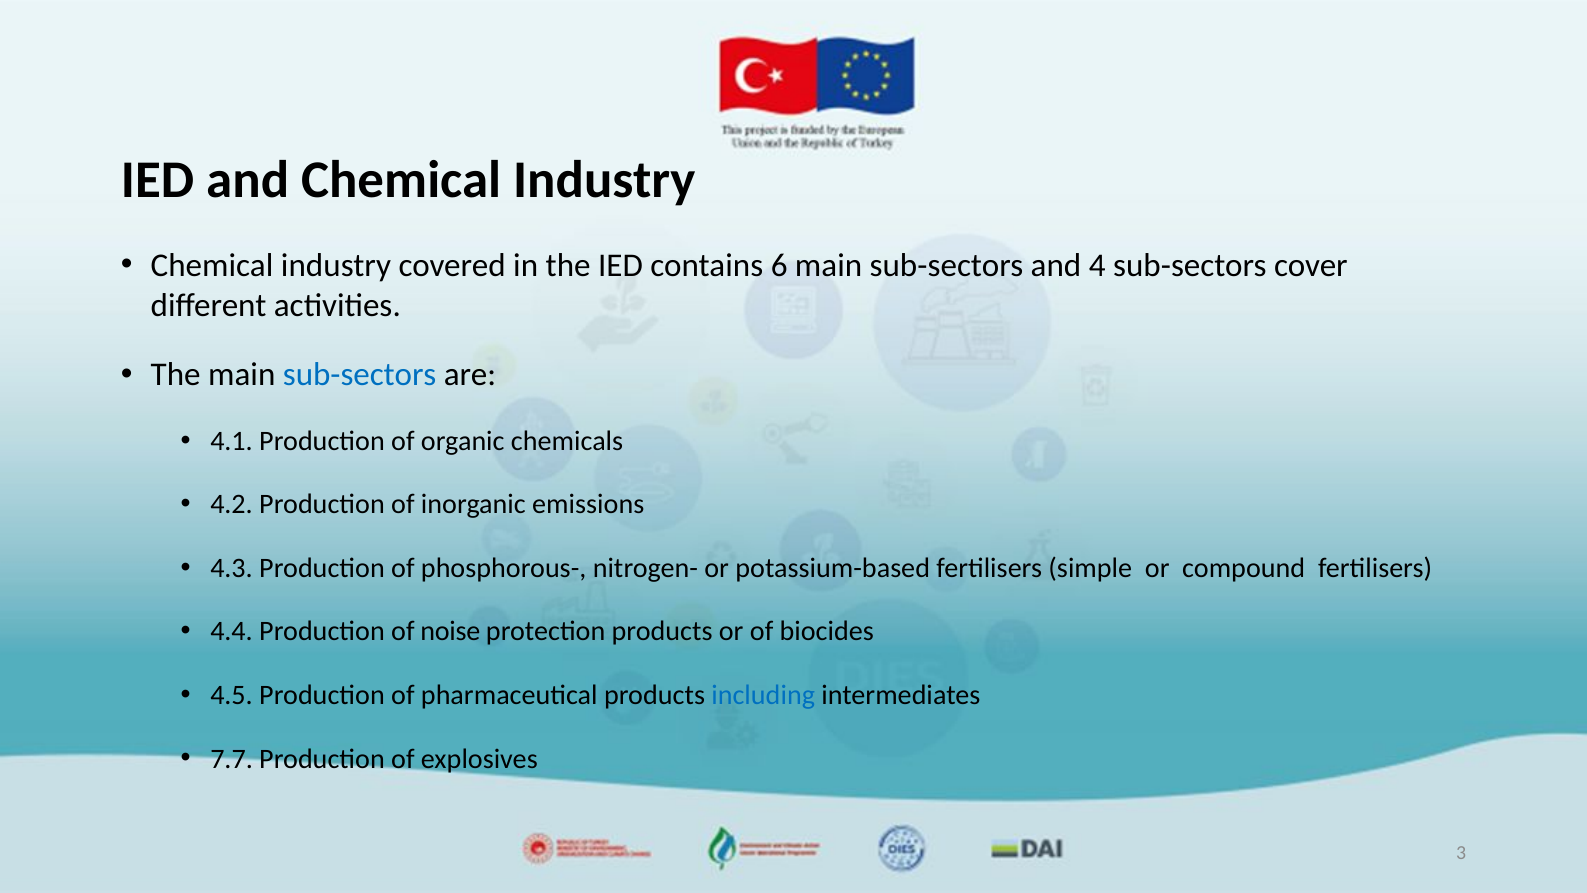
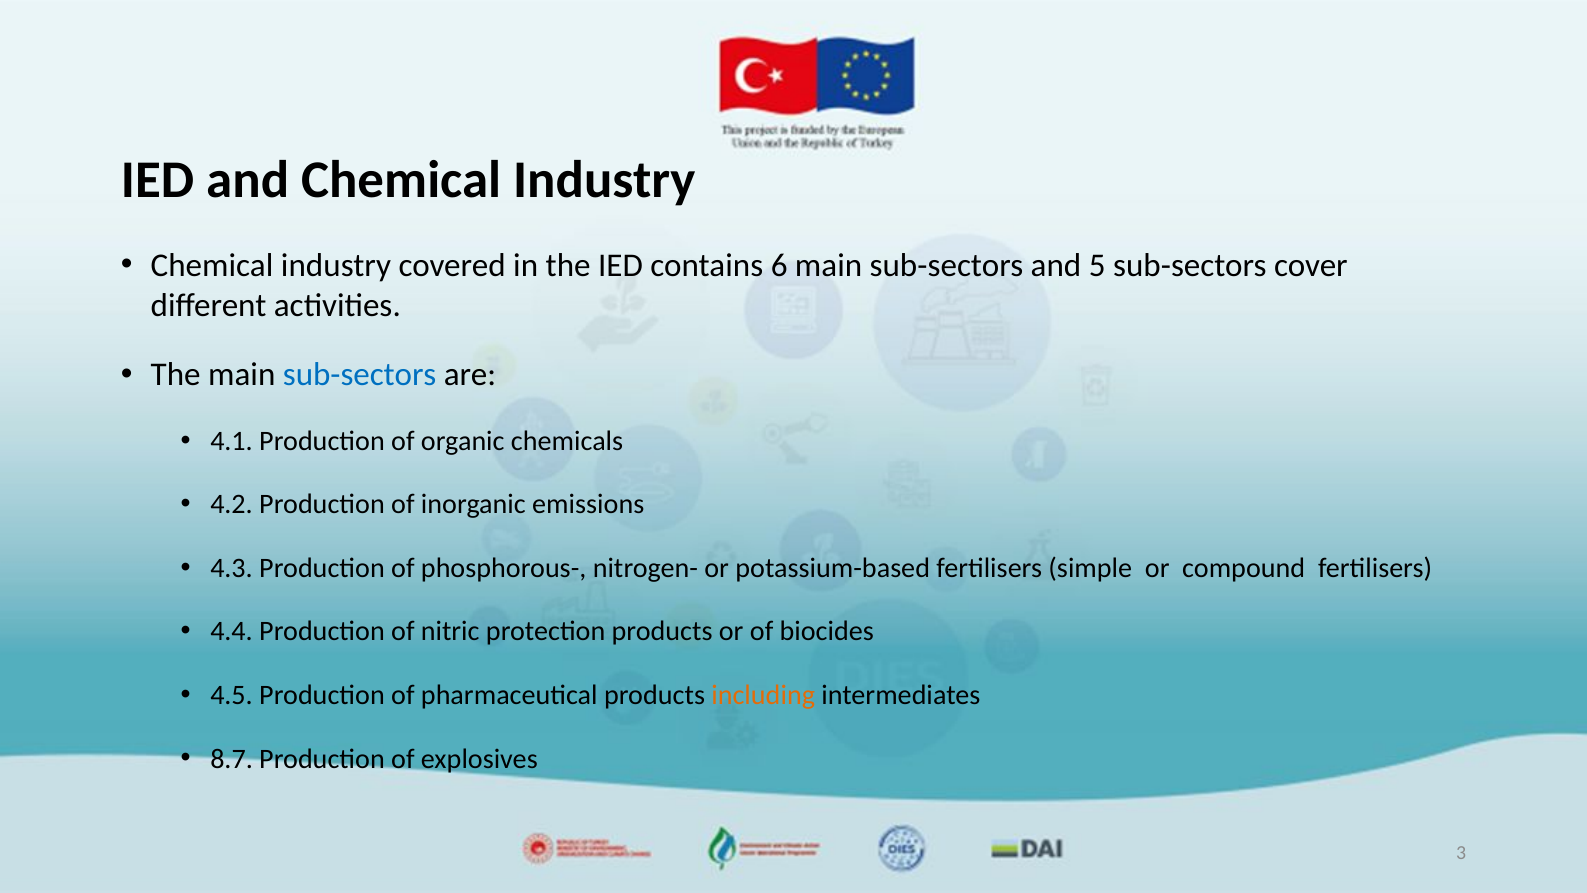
4: 4 -> 5
noise: noise -> nitric
including colour: blue -> orange
7.7: 7.7 -> 8.7
